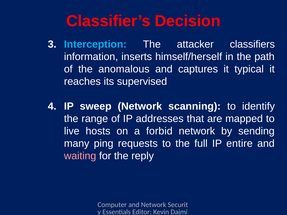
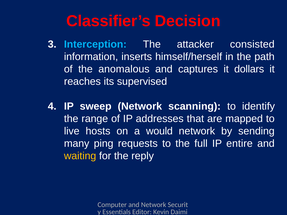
classifiers: classifiers -> consisted
typical: typical -> dollars
forbid: forbid -> would
waiting colour: pink -> yellow
